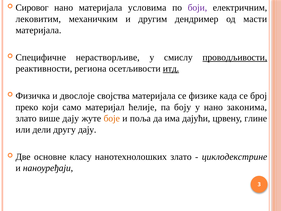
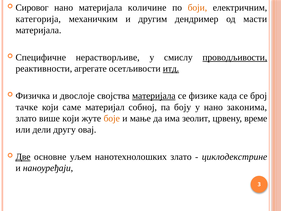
условима: условима -> количине
боји colour: purple -> orange
лековитим: лековитим -> категорија
региона: региона -> агрегате
материјала at (154, 96) underline: none -> present
преко: преко -> тачке
само: само -> саме
ћелије: ћелије -> собној
више дају: дају -> који
поља: поља -> мање
дајући: дајући -> зеолит
глине: глине -> време
другу дају: дају -> овај
Две underline: none -> present
класу: класу -> уљем
